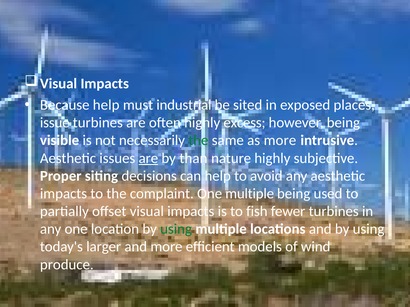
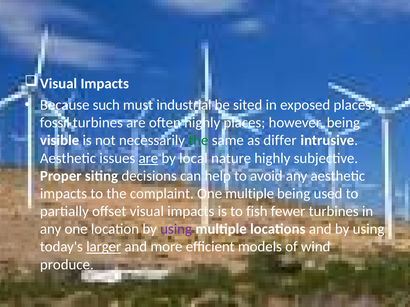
Because help: help -> such
issue: issue -> fossil
highly excess: excess -> places
as more: more -> differ
than: than -> local
using at (176, 229) colour: green -> purple
larger underline: none -> present
